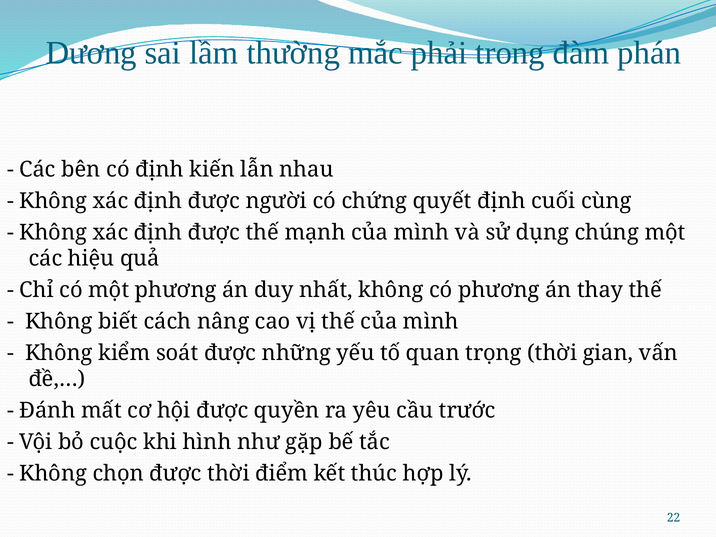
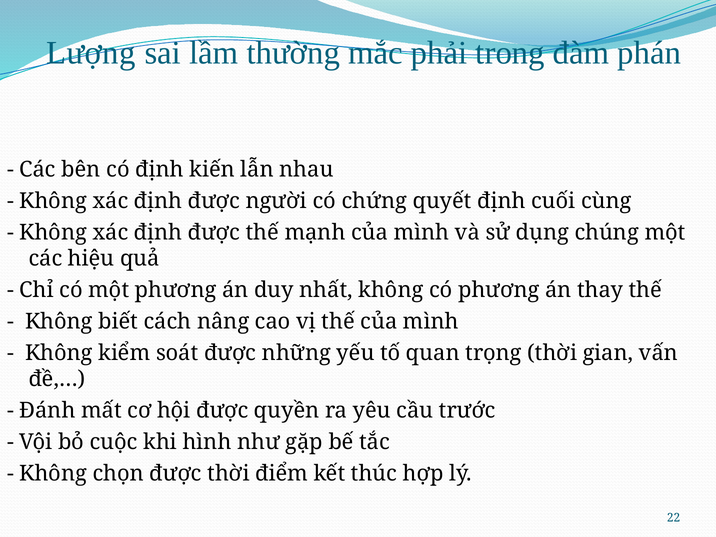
Dương: Dương -> Lượng
